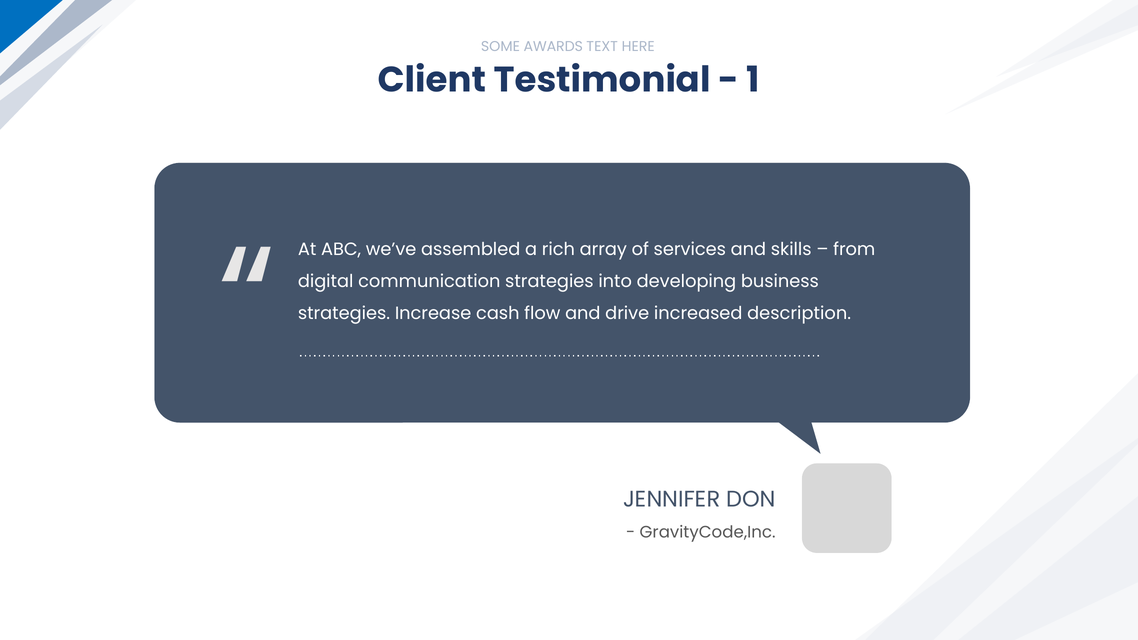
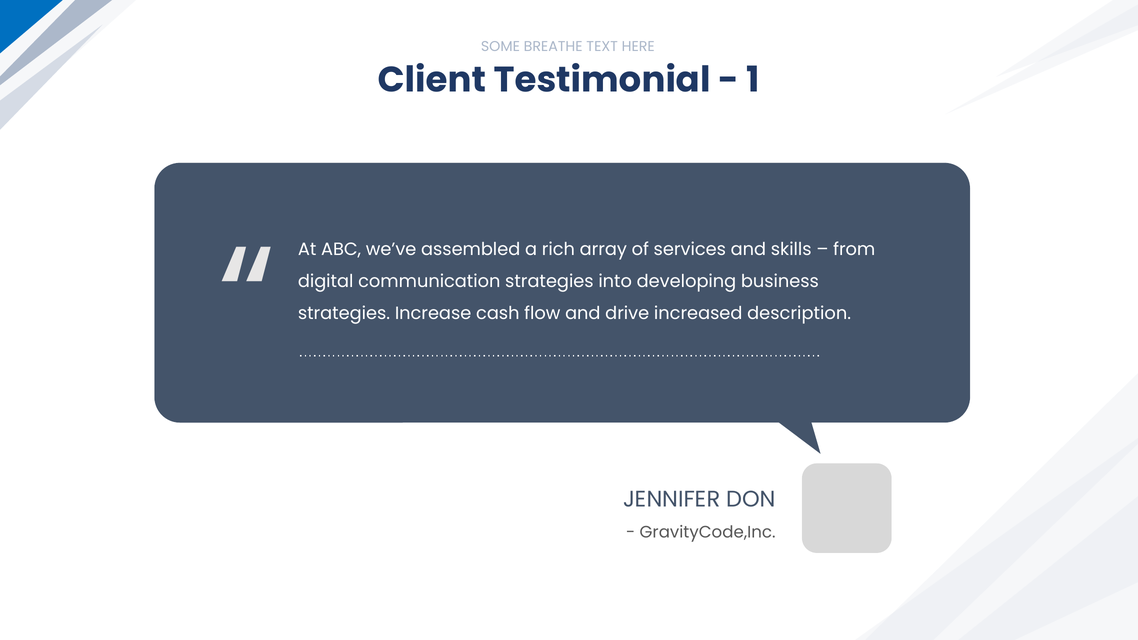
AWARDS: AWARDS -> BREATHE
